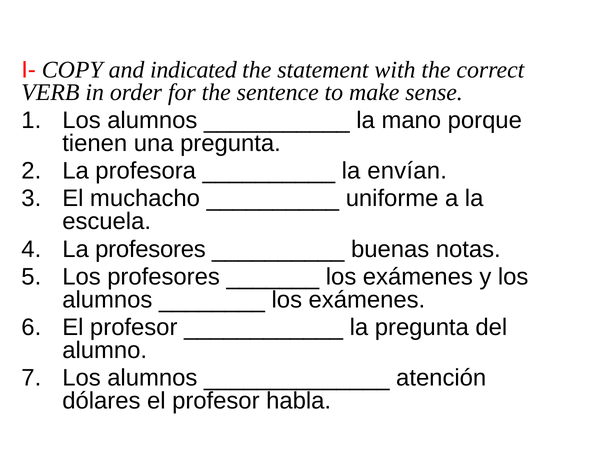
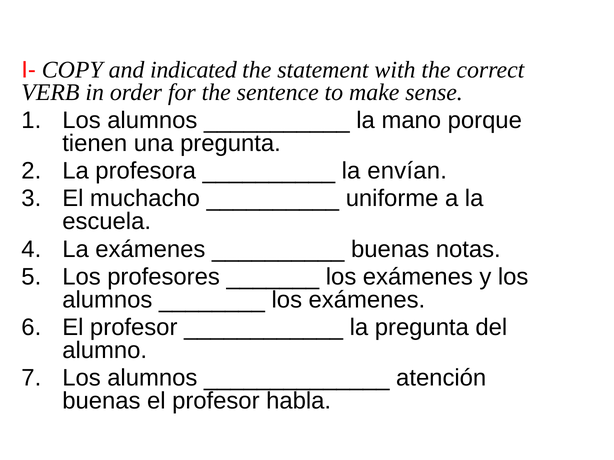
La profesores: profesores -> exámenes
dólares at (101, 401): dólares -> buenas
